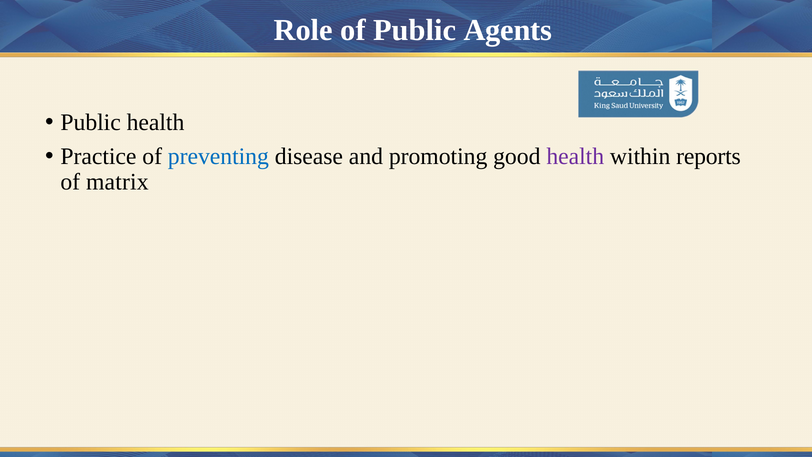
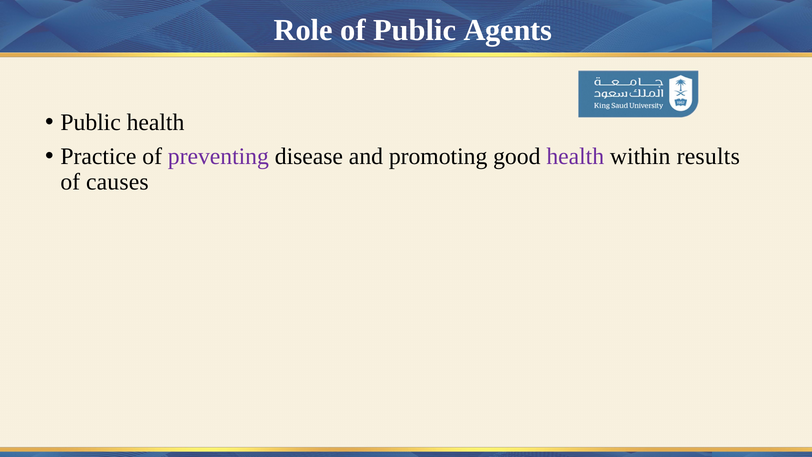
preventing colour: blue -> purple
reports: reports -> results
matrix: matrix -> causes
